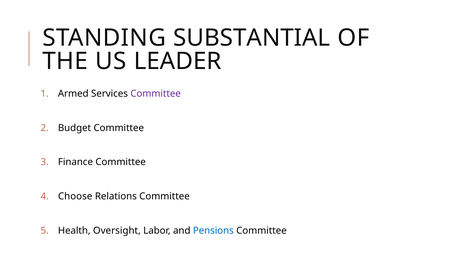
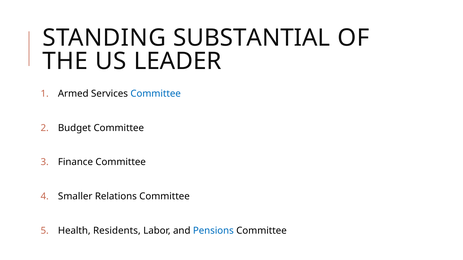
Committee at (156, 94) colour: purple -> blue
Choose: Choose -> Smaller
Oversight: Oversight -> Residents
